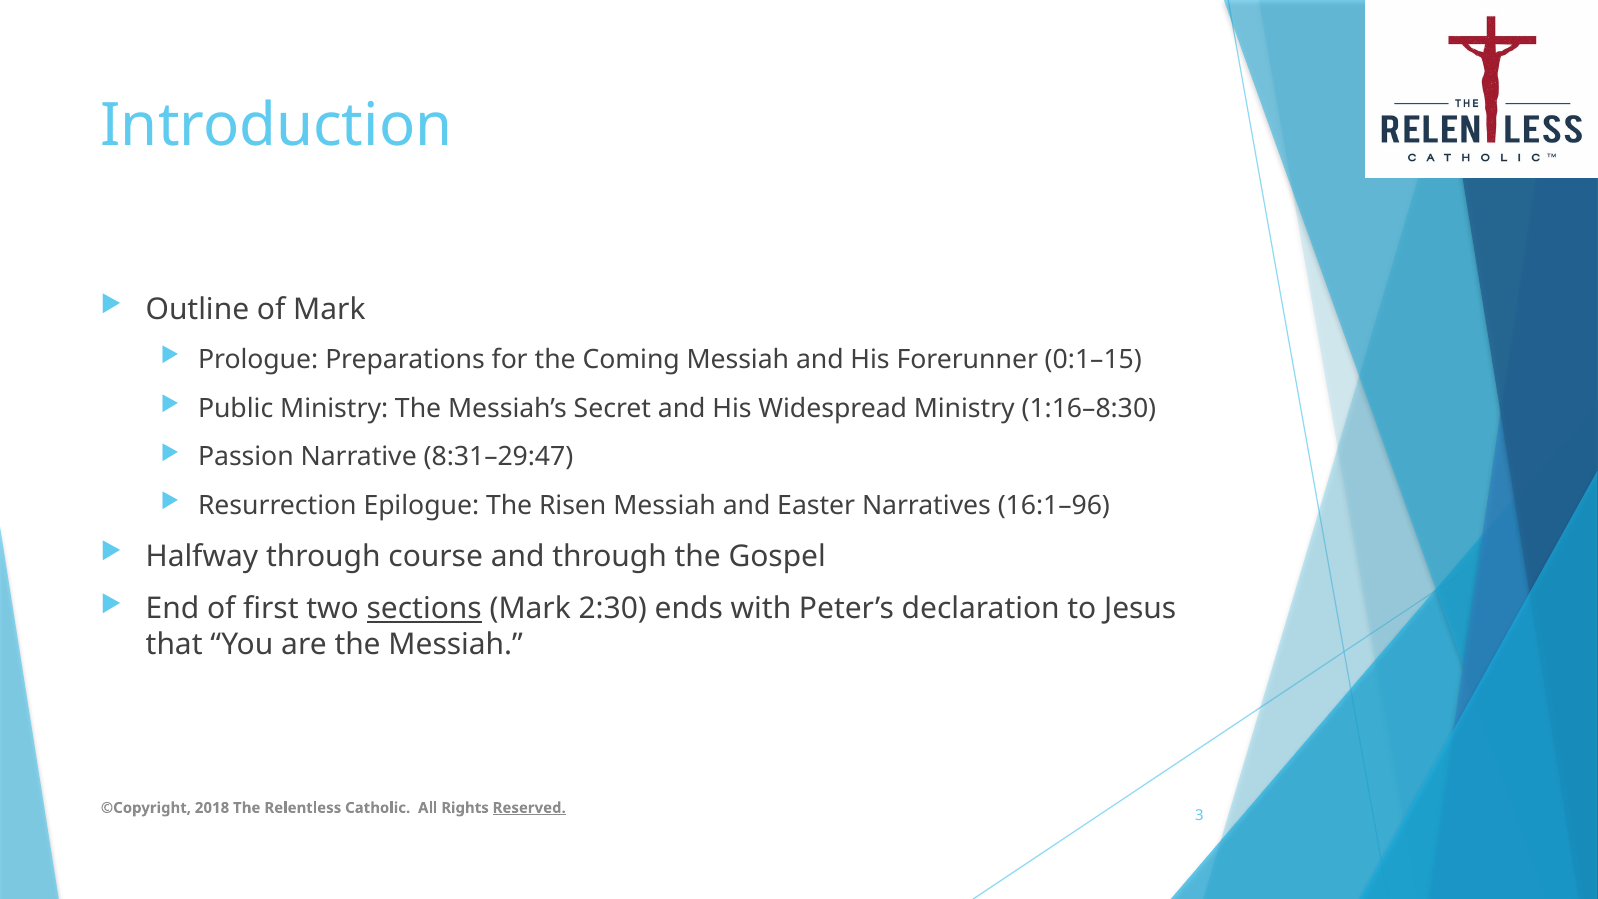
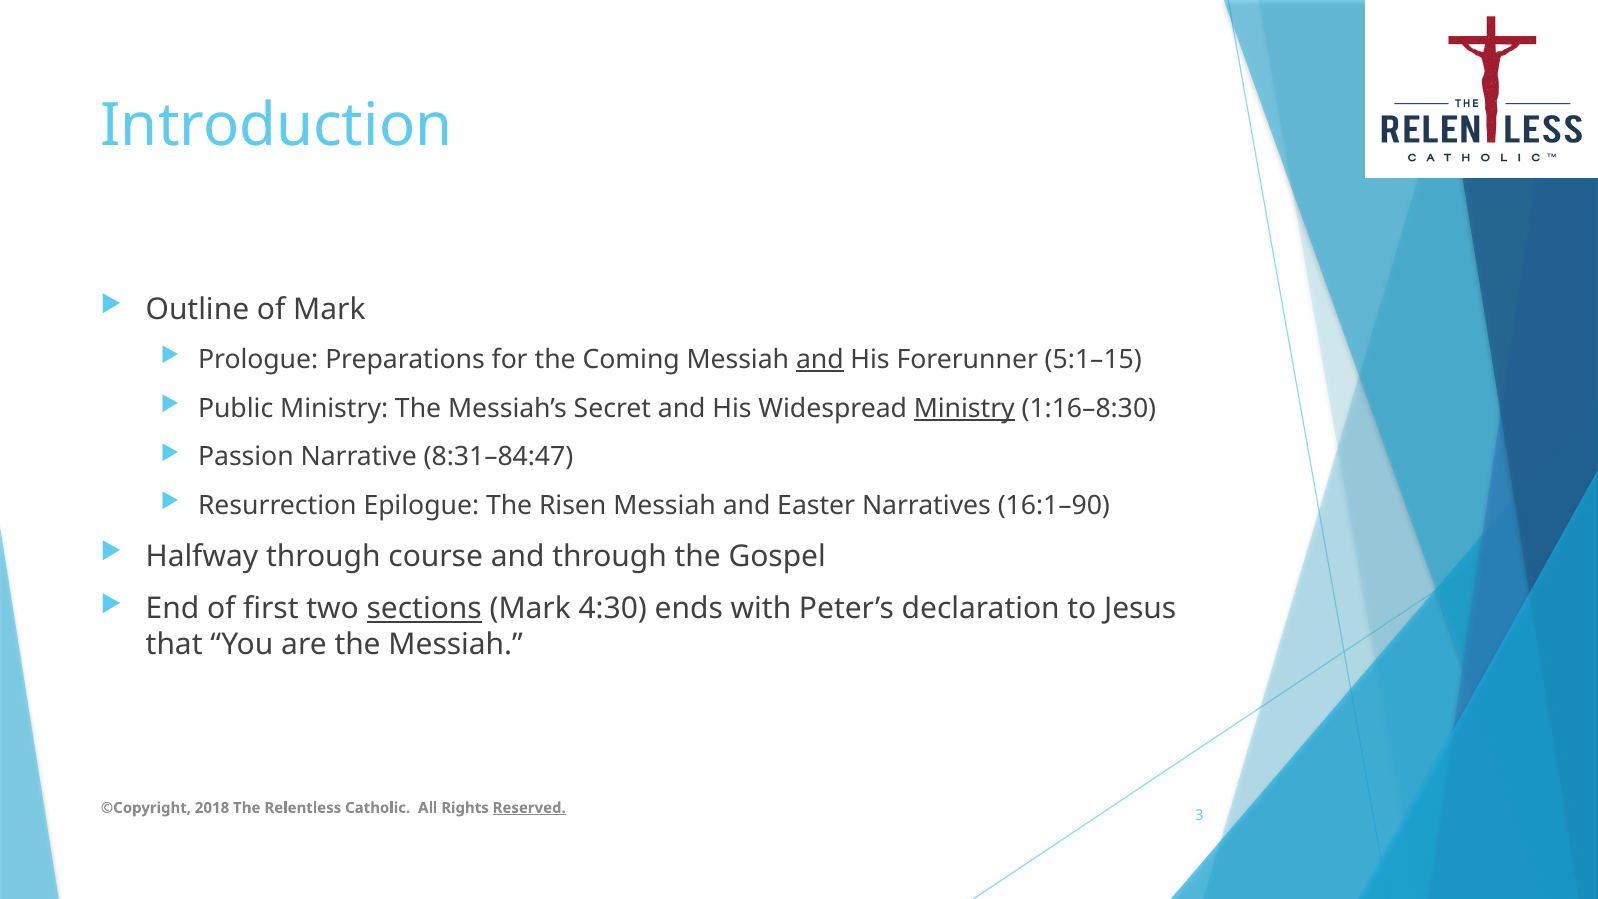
and at (820, 360) underline: none -> present
0:1–15: 0:1–15 -> 5:1–15
Ministry at (964, 408) underline: none -> present
8:31–29:47: 8:31–29:47 -> 8:31–84:47
16:1–96: 16:1–96 -> 16:1–90
2:30: 2:30 -> 4:30
